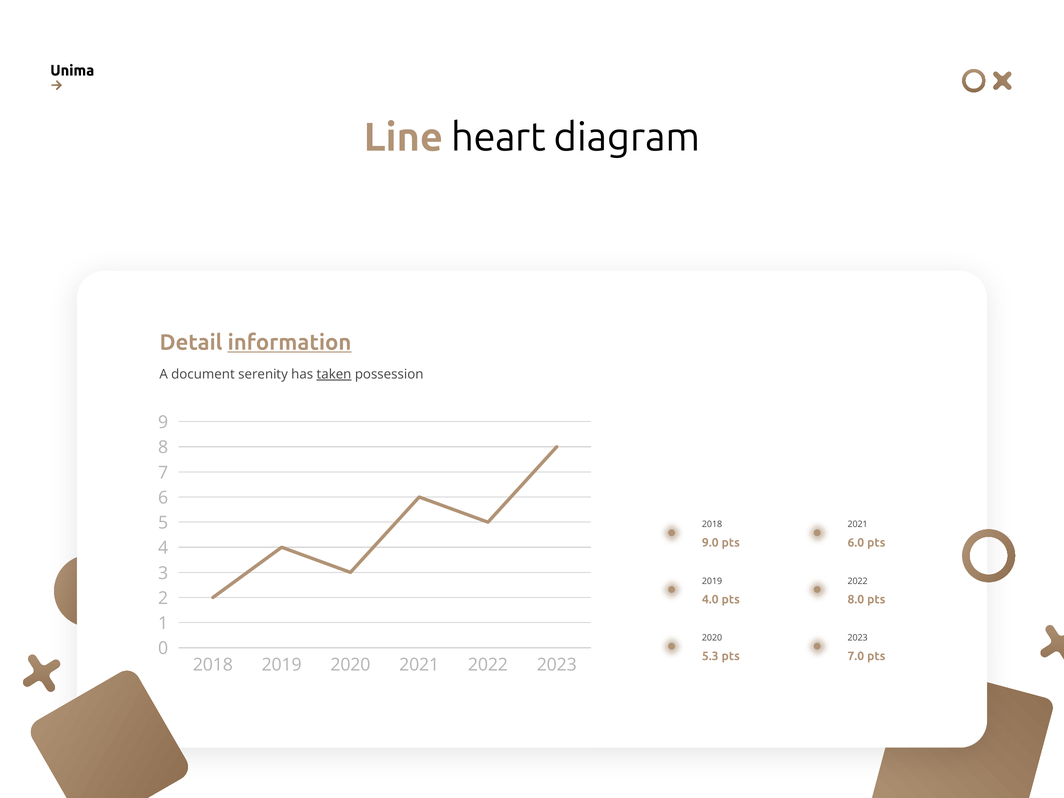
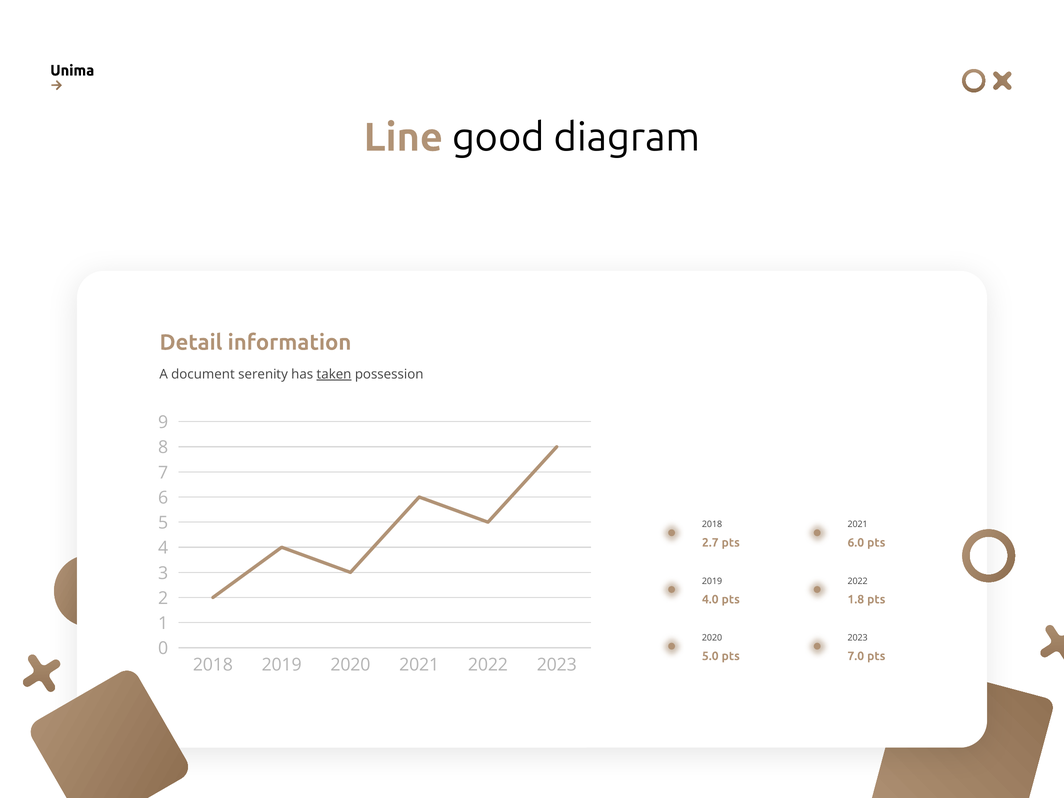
heart: heart -> good
information underline: present -> none
9.0: 9.0 -> 2.7
8.0: 8.0 -> 1.8
5.3: 5.3 -> 5.0
